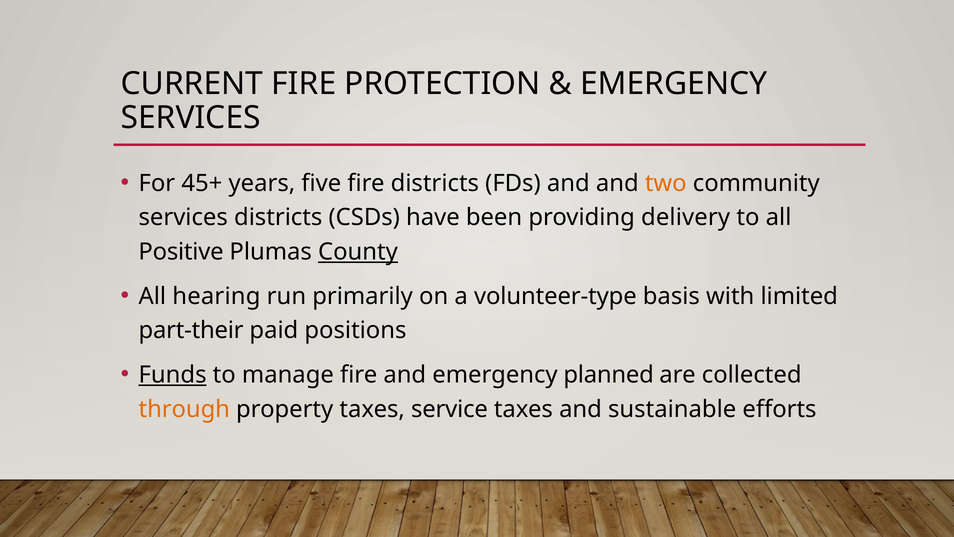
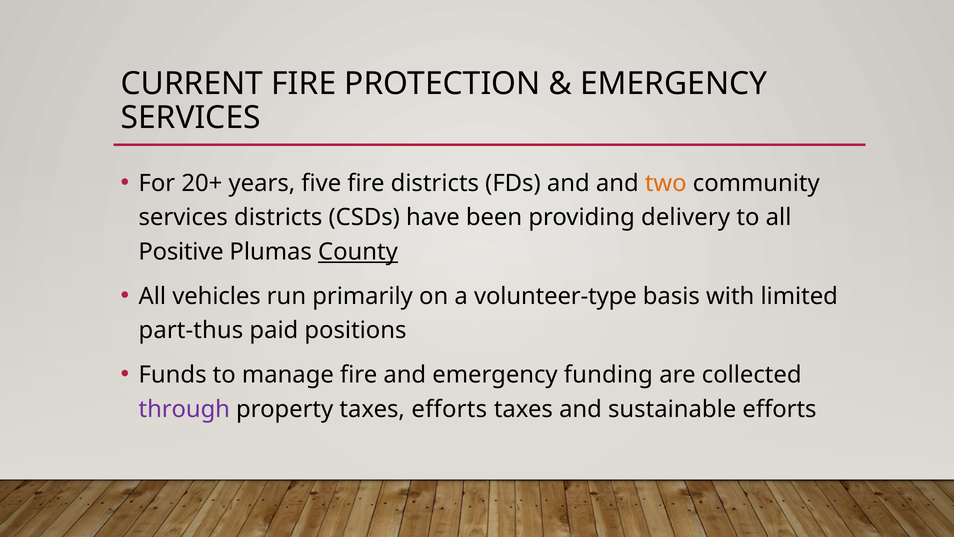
45+: 45+ -> 20+
hearing: hearing -> vehicles
part-their: part-their -> part-thus
Funds underline: present -> none
planned: planned -> funding
through colour: orange -> purple
taxes service: service -> efforts
